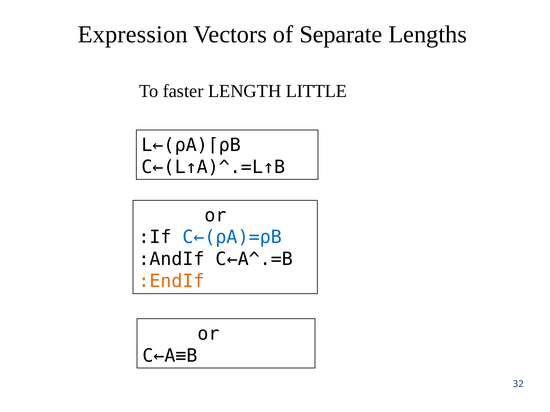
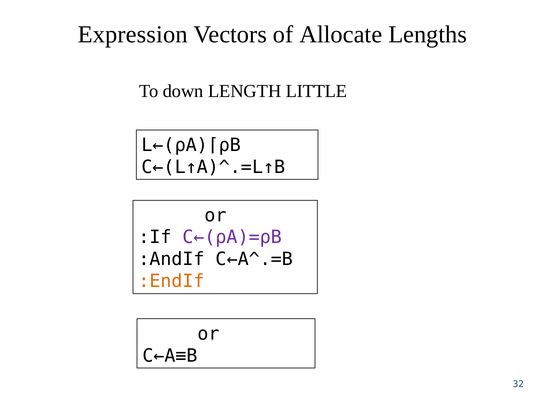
Separate: Separate -> Allocate
faster: faster -> down
C←(⍴A)=⍴B colour: blue -> purple
